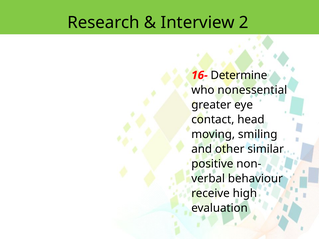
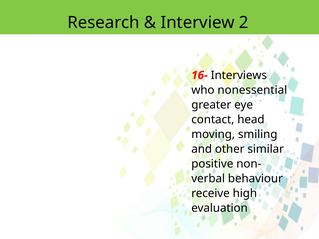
Determine: Determine -> Interviews
